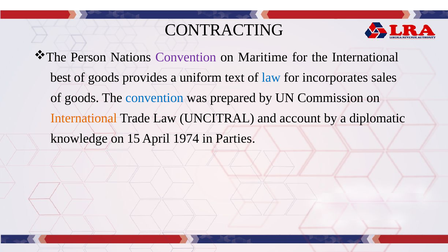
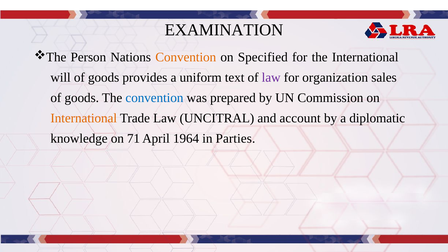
CONTRACTING: CONTRACTING -> EXAMINATION
Convention at (186, 57) colour: purple -> orange
Maritime: Maritime -> Specified
best: best -> will
law at (271, 78) colour: blue -> purple
incorporates: incorporates -> organization
15: 15 -> 71
1974: 1974 -> 1964
